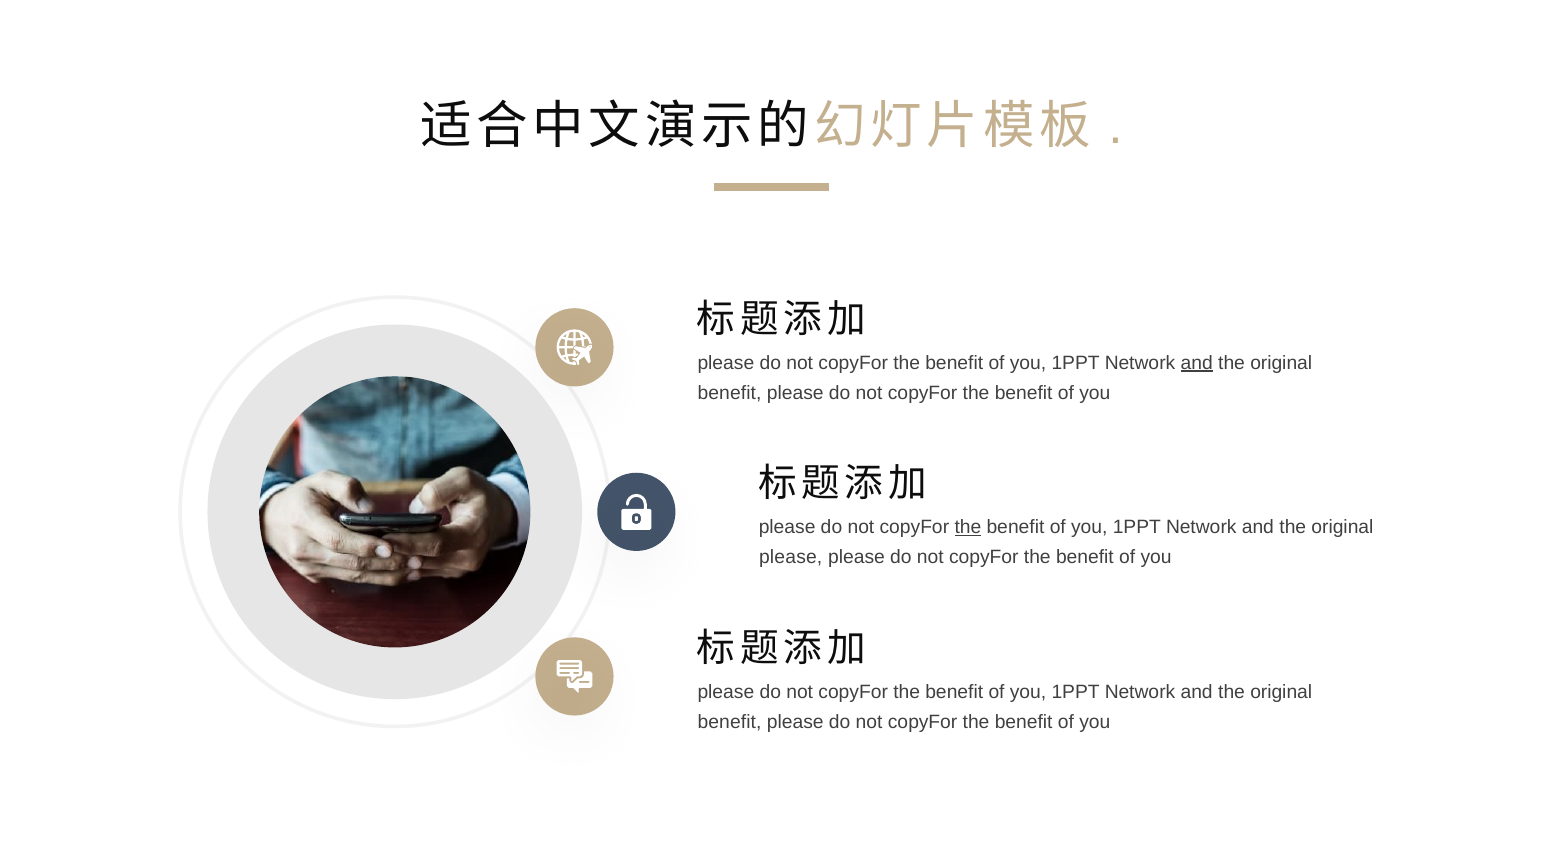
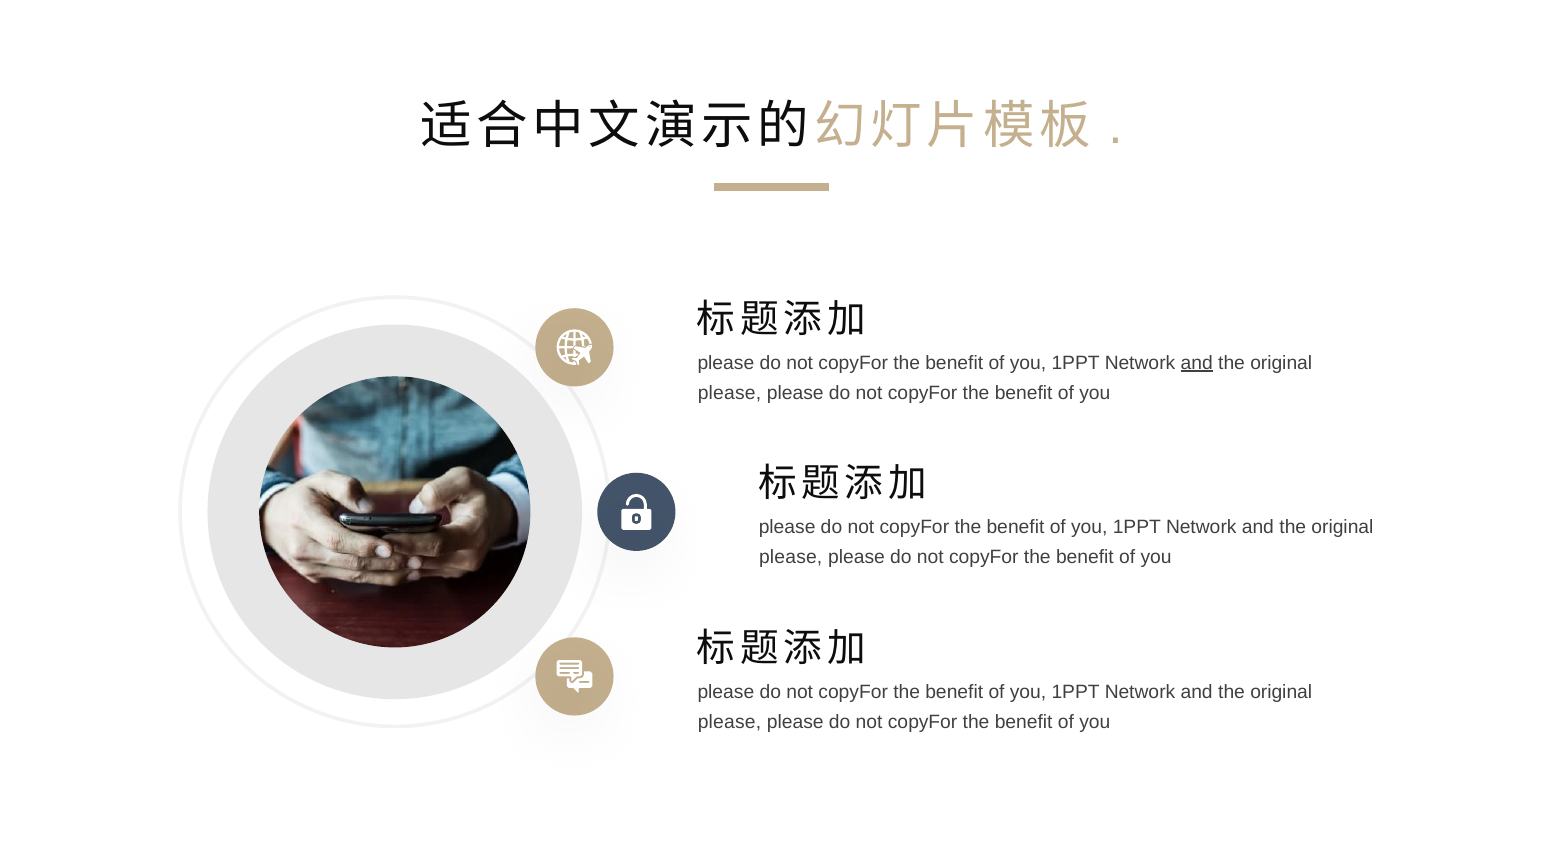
benefit at (729, 393): benefit -> please
the at (968, 527) underline: present -> none
benefit at (729, 722): benefit -> please
